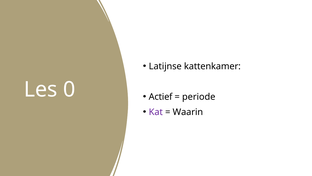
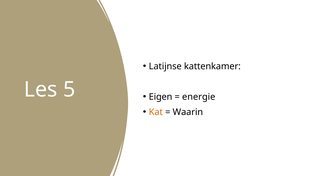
0: 0 -> 5
Actief: Actief -> Eigen
periode: periode -> energie
Kat colour: purple -> orange
